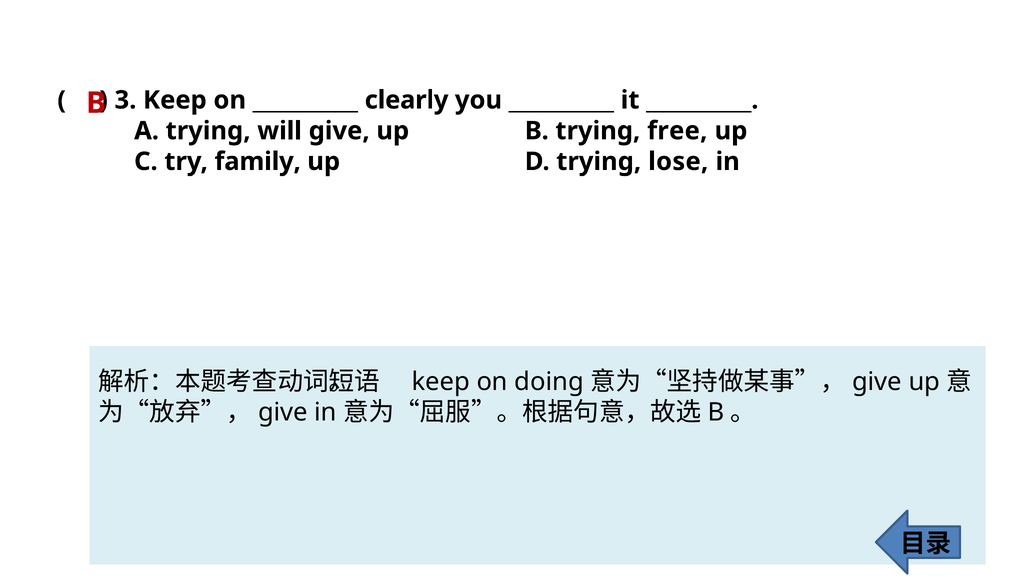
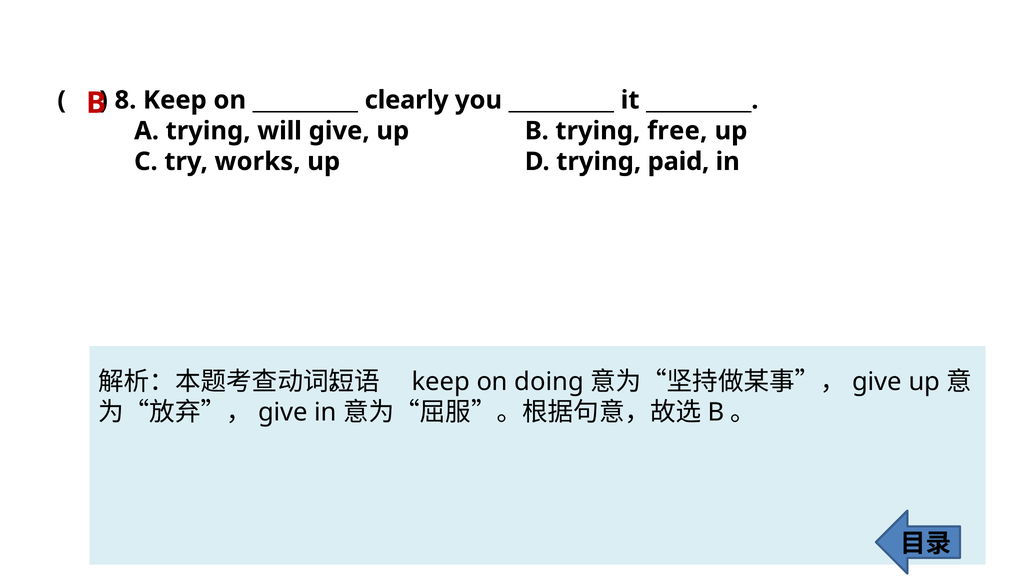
3: 3 -> 8
family: family -> works
lose: lose -> paid
